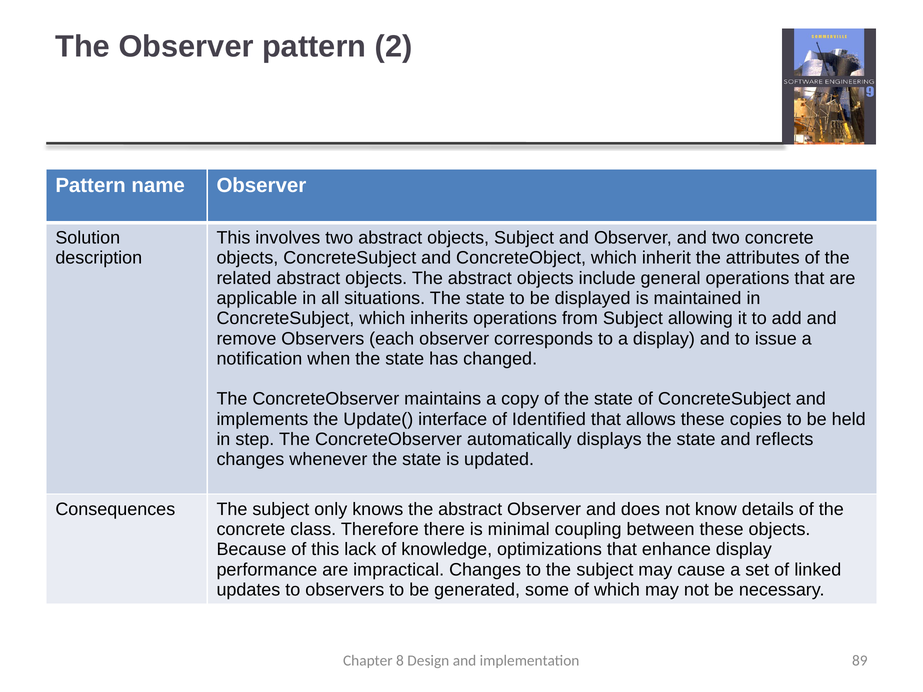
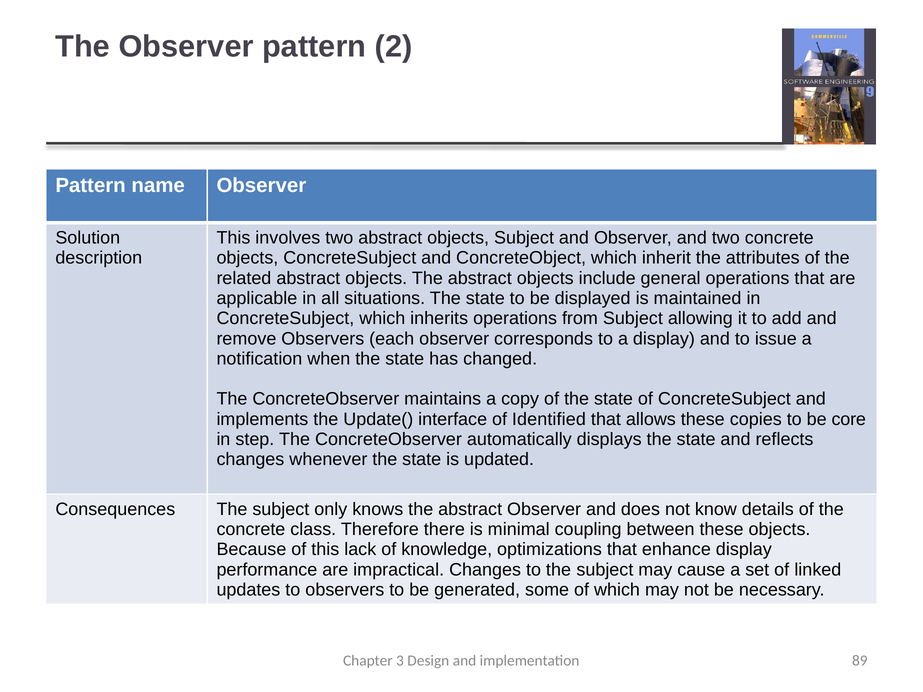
held: held -> core
8: 8 -> 3
